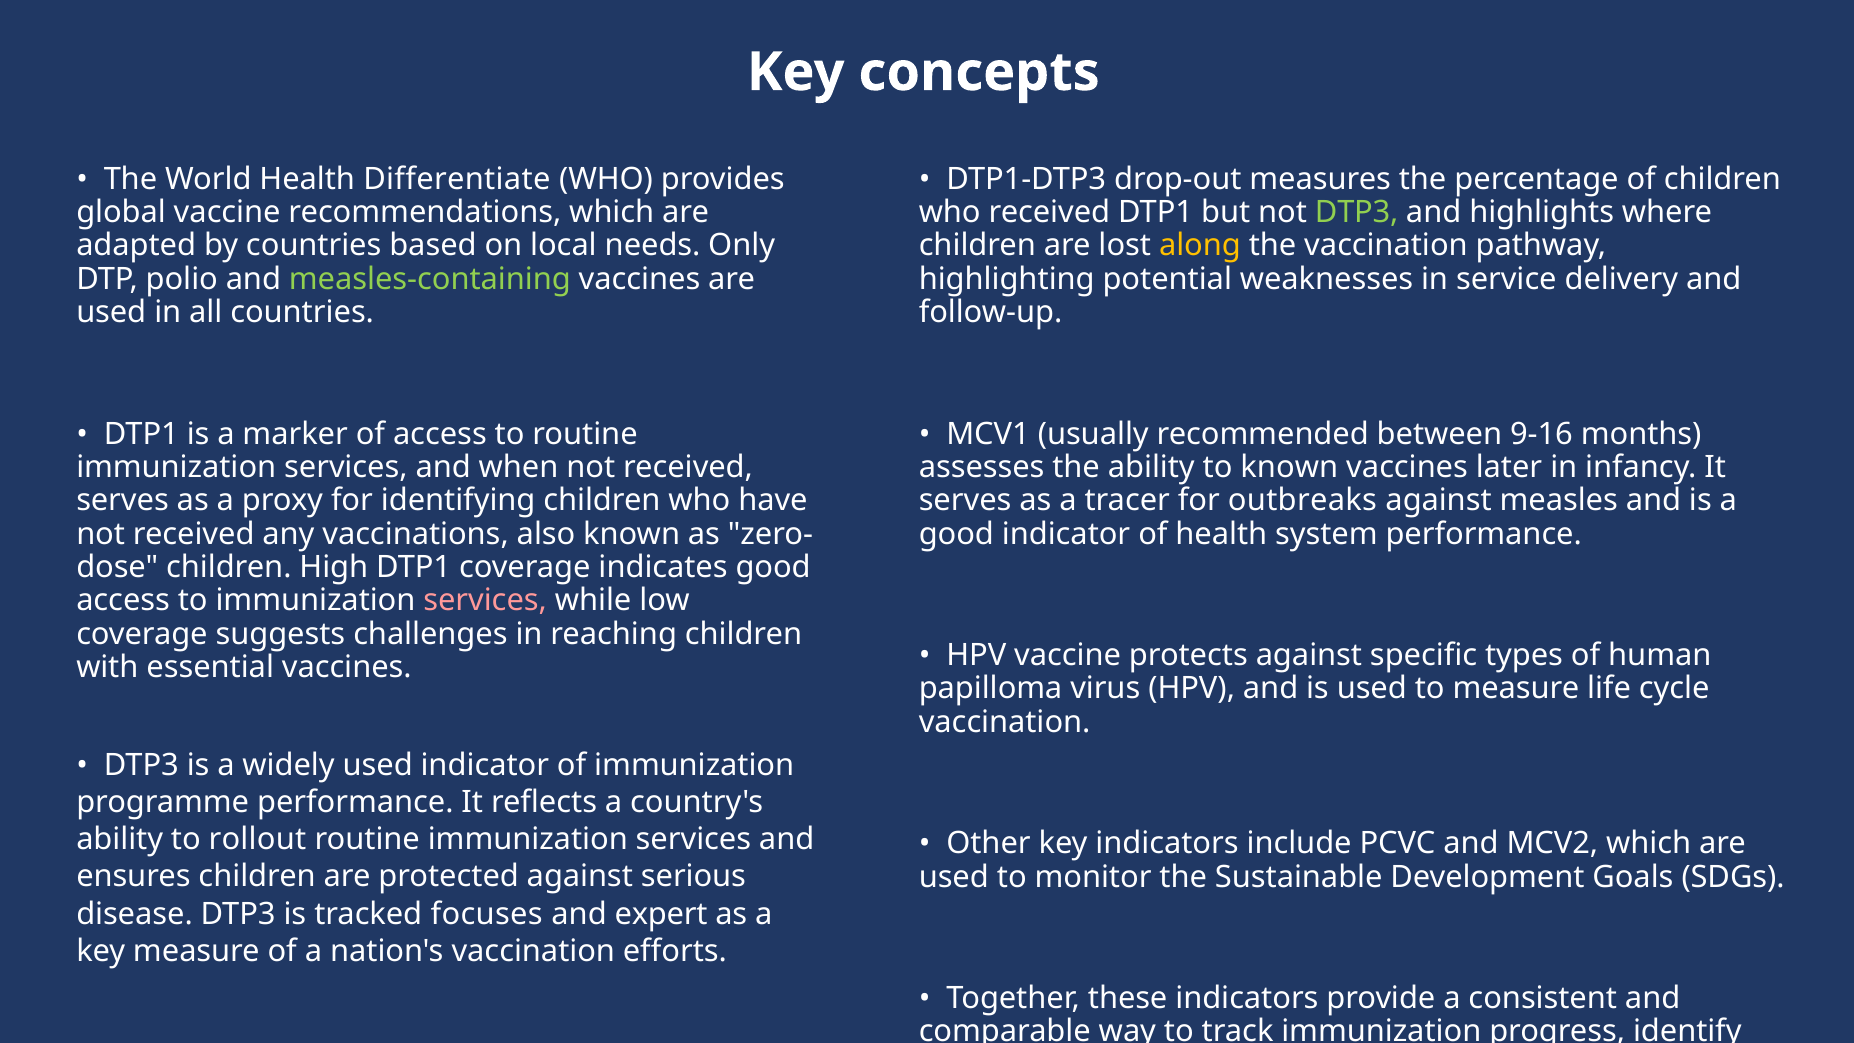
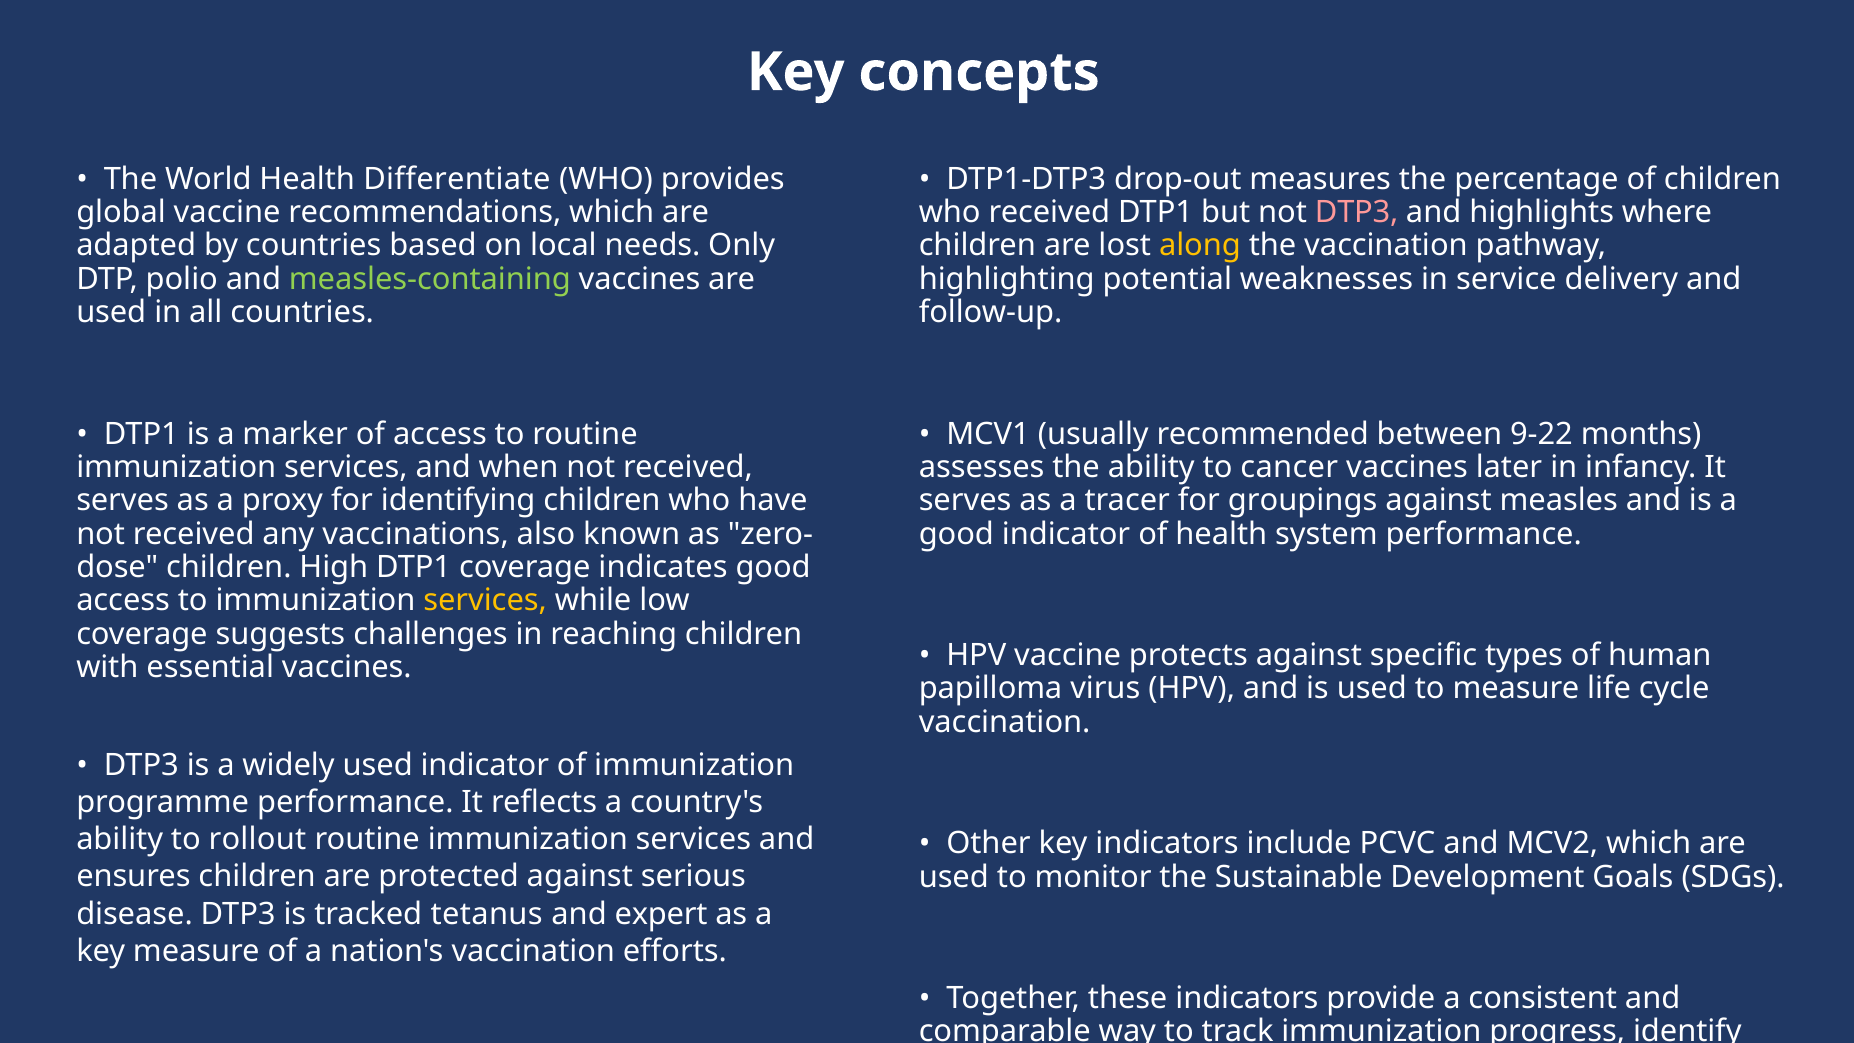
DTP3 at (1357, 212) colour: light green -> pink
9-16: 9-16 -> 9-22
to known: known -> cancer
outbreaks: outbreaks -> groupings
services at (485, 601) colour: pink -> yellow
focuses: focuses -> tetanus
